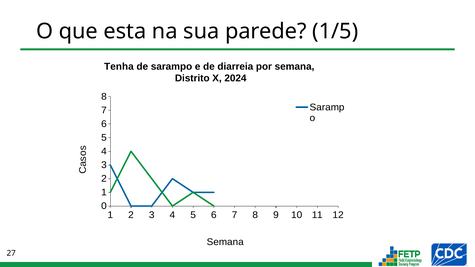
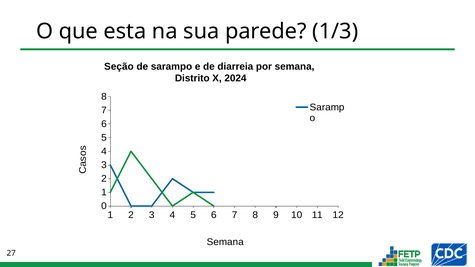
1/5: 1/5 -> 1/3
Tenha: Tenha -> Seção
